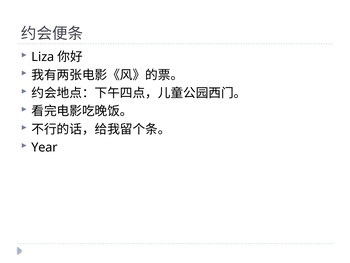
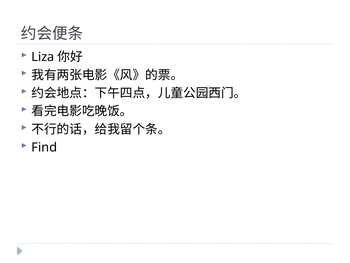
Year: Year -> Find
